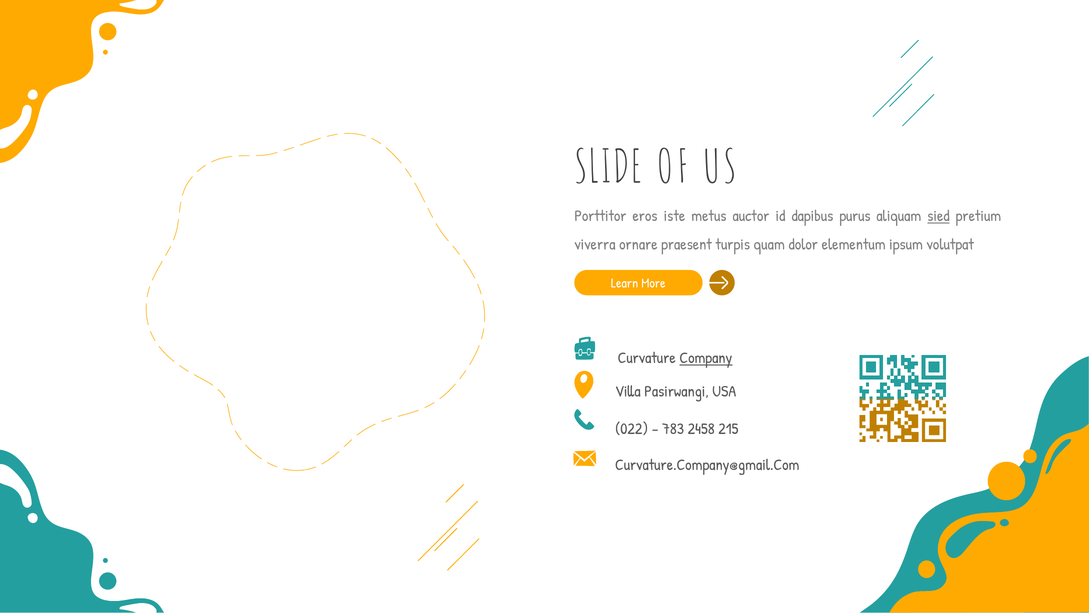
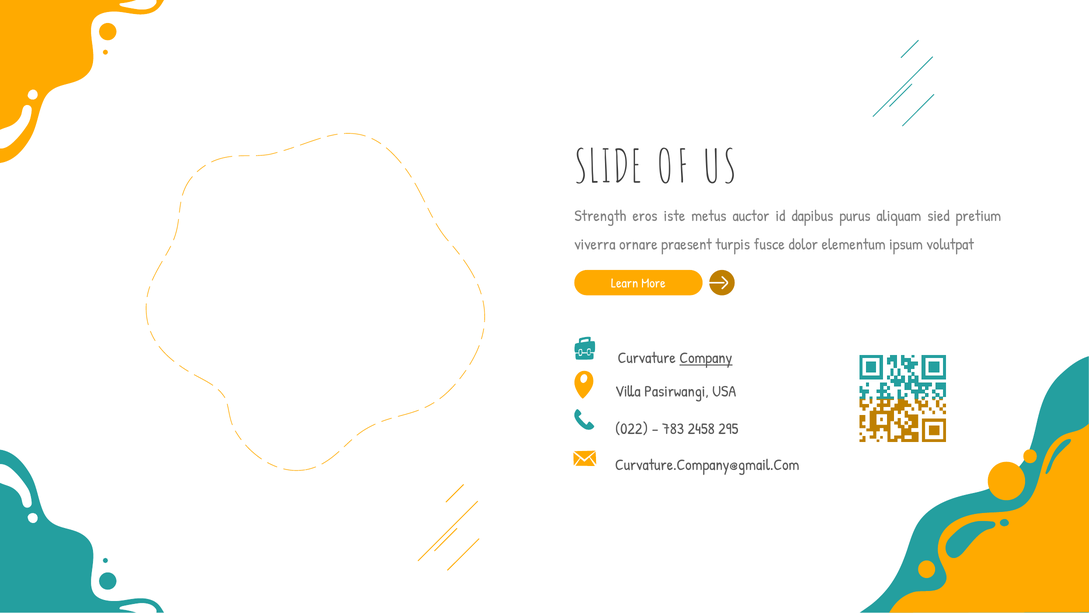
Porttitor: Porttitor -> Strength
sied underline: present -> none
quam: quam -> fusce
215: 215 -> 295
